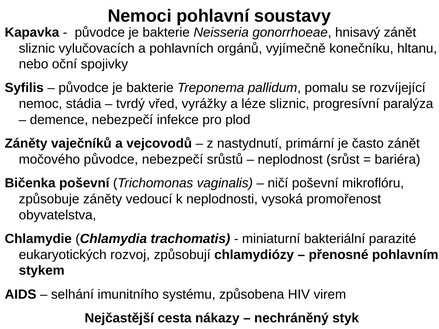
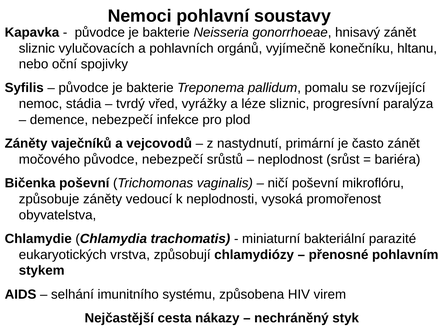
rozvoj: rozvoj -> vrstva
